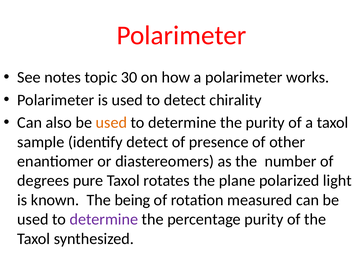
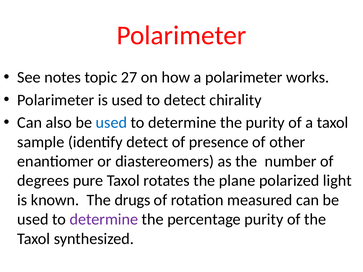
30: 30 -> 27
used at (111, 123) colour: orange -> blue
being: being -> drugs
